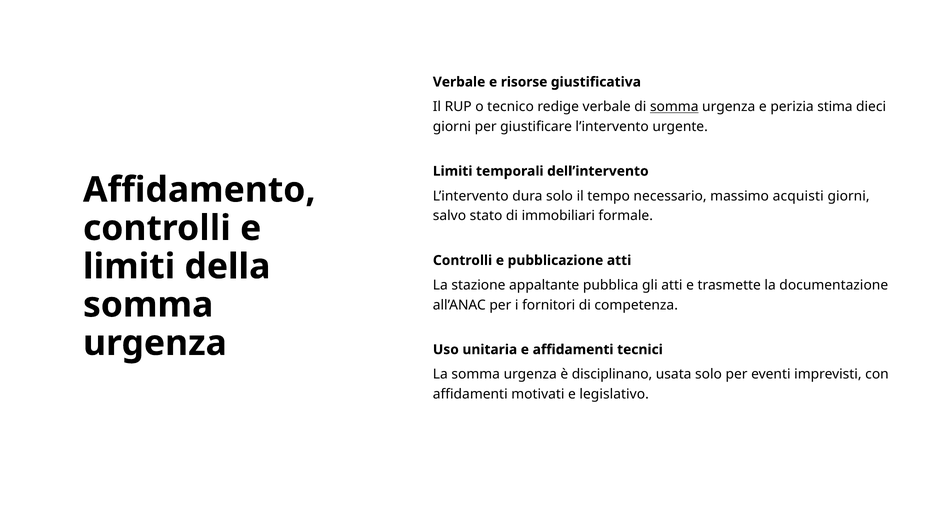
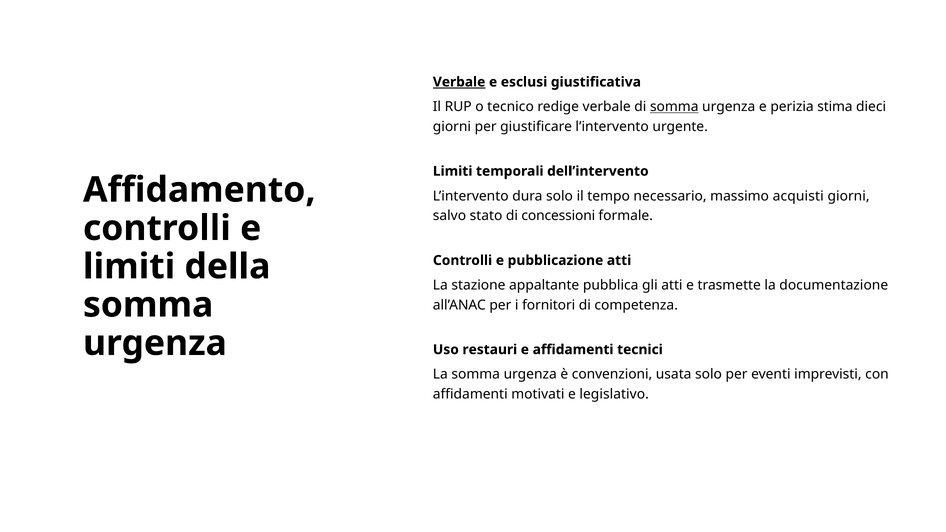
Verbale at (459, 82) underline: none -> present
risorse: risorse -> esclusi
immobiliari: immobiliari -> concessioni
unitaria: unitaria -> restauri
disciplinano: disciplinano -> convenzioni
